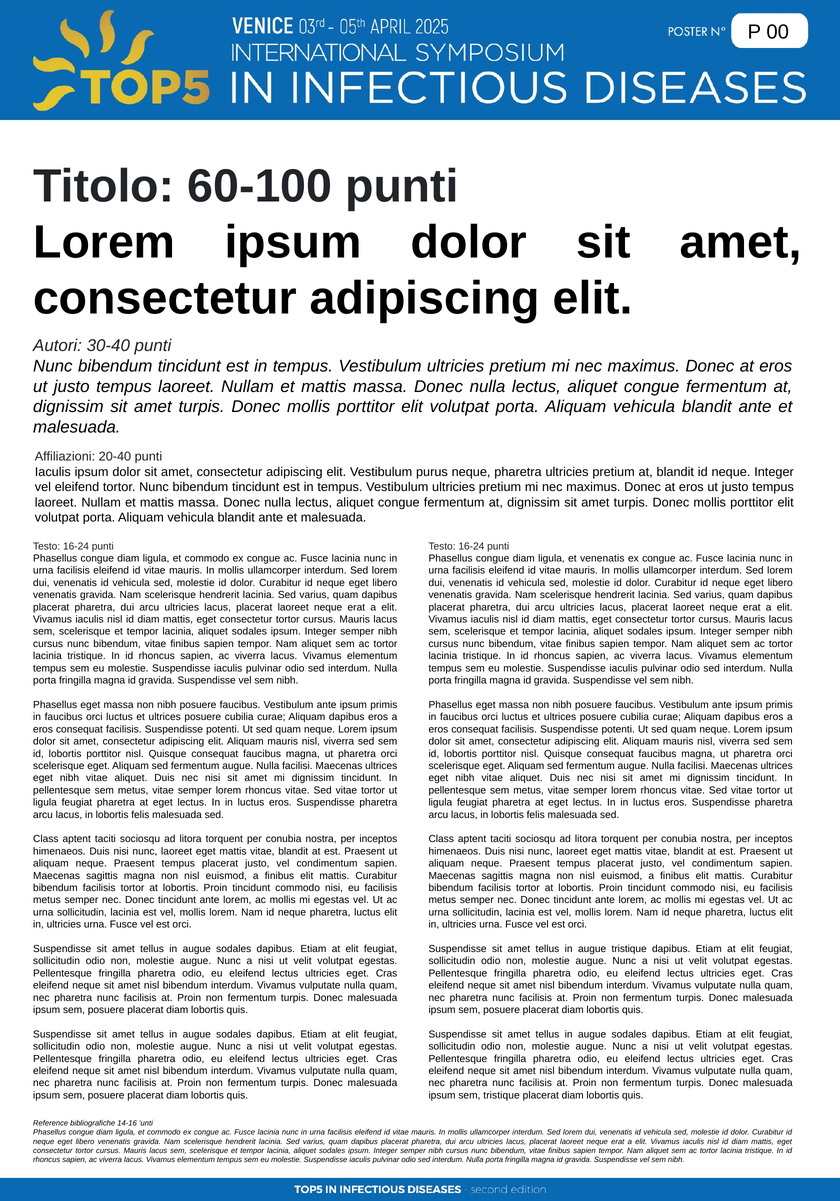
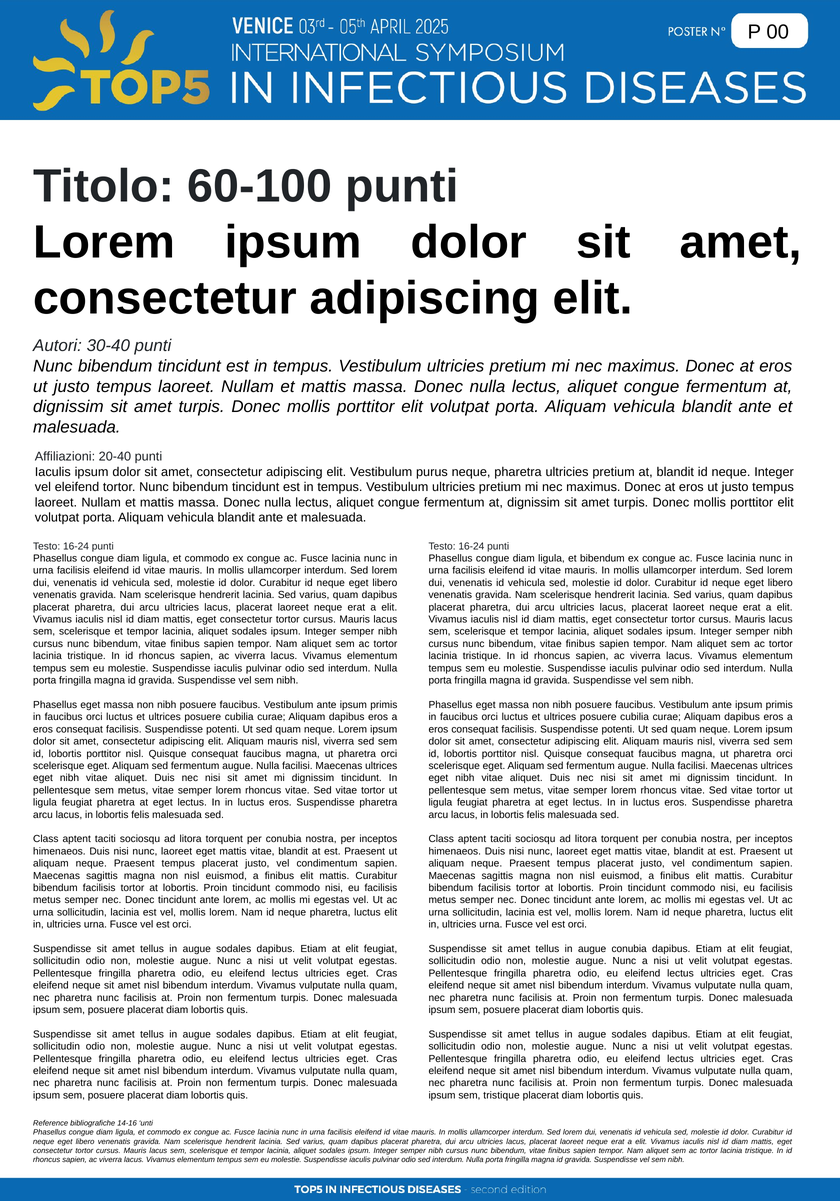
et venenatis: venenatis -> bibendum
augue tristique: tristique -> conubia
